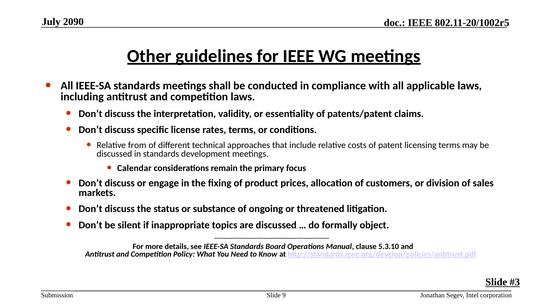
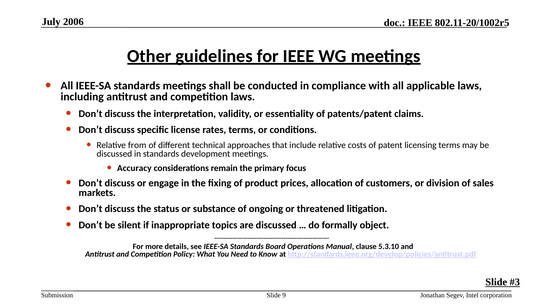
2090: 2090 -> 2006
Calendar: Calendar -> Accuracy
